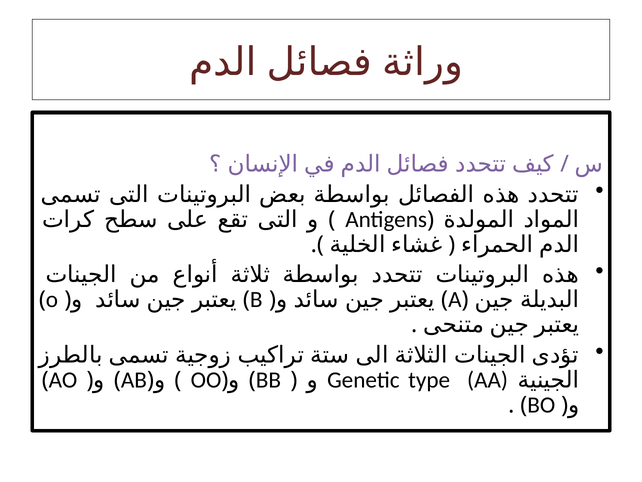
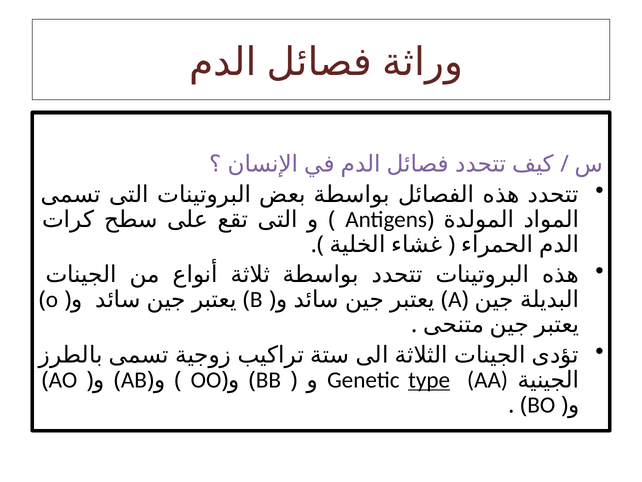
type underline: none -> present
